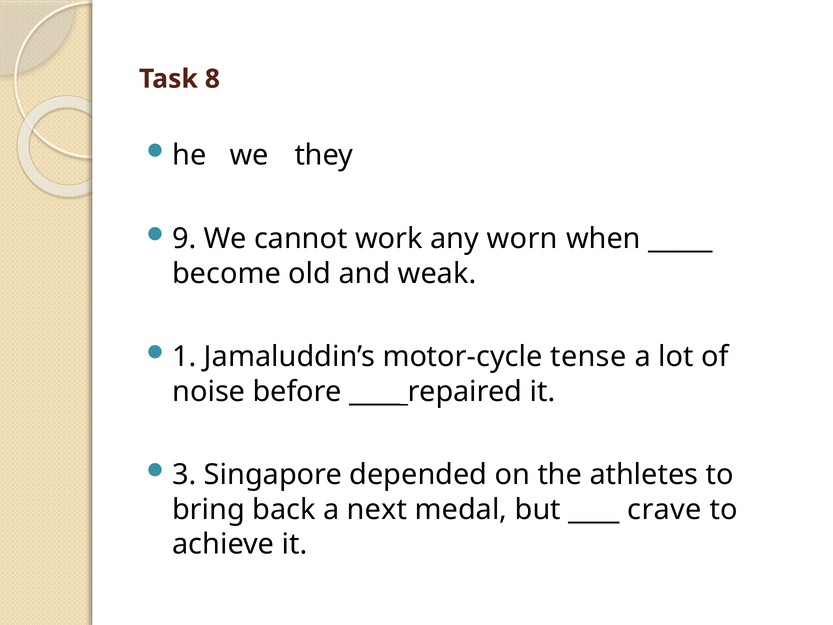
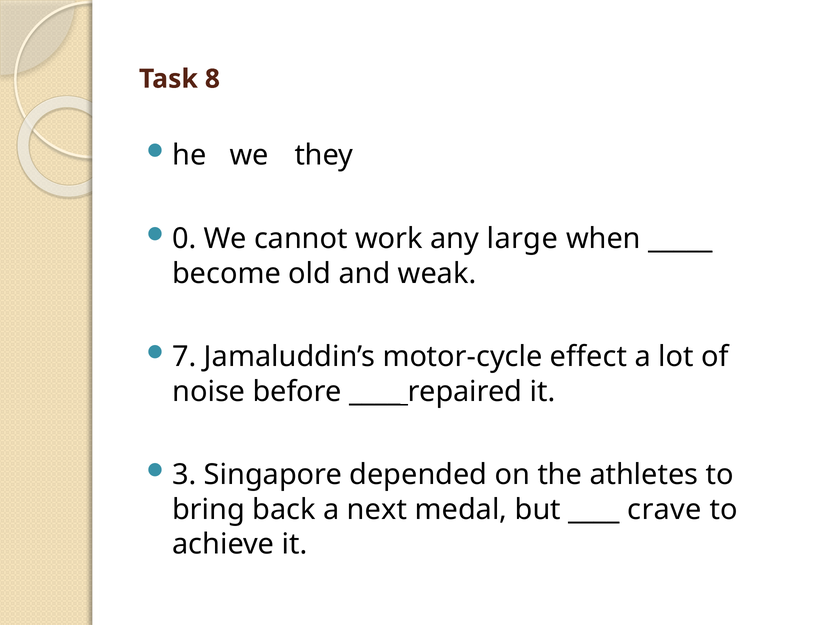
9: 9 -> 0
worn: worn -> large
1: 1 -> 7
tense: tense -> effect
